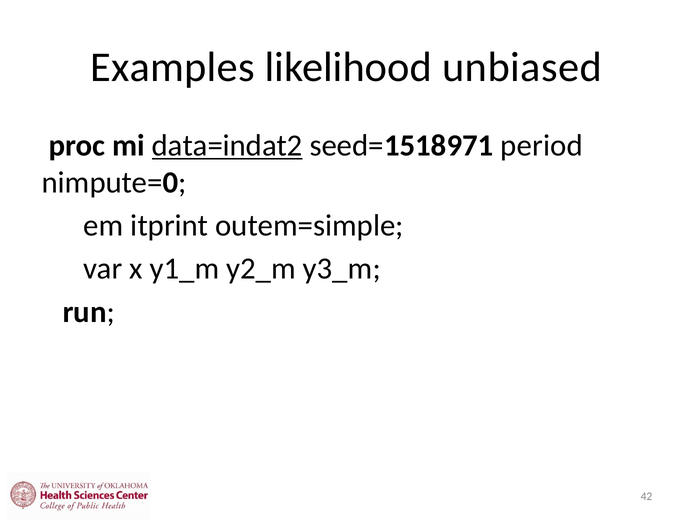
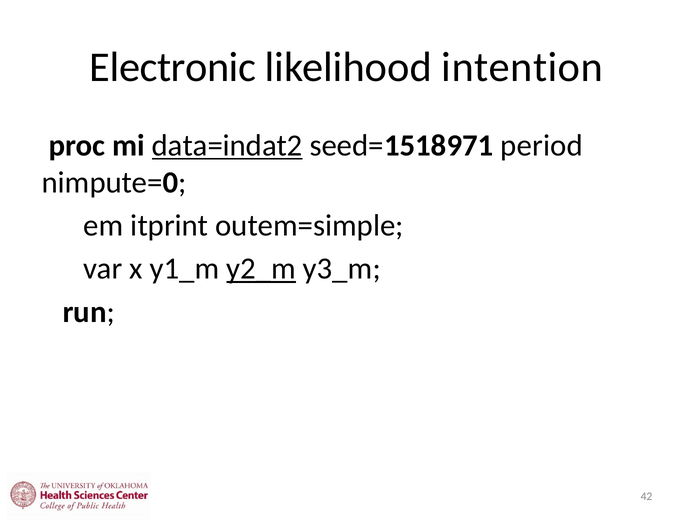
Examples: Examples -> Electronic
unbiased: unbiased -> intention
y2_m underline: none -> present
